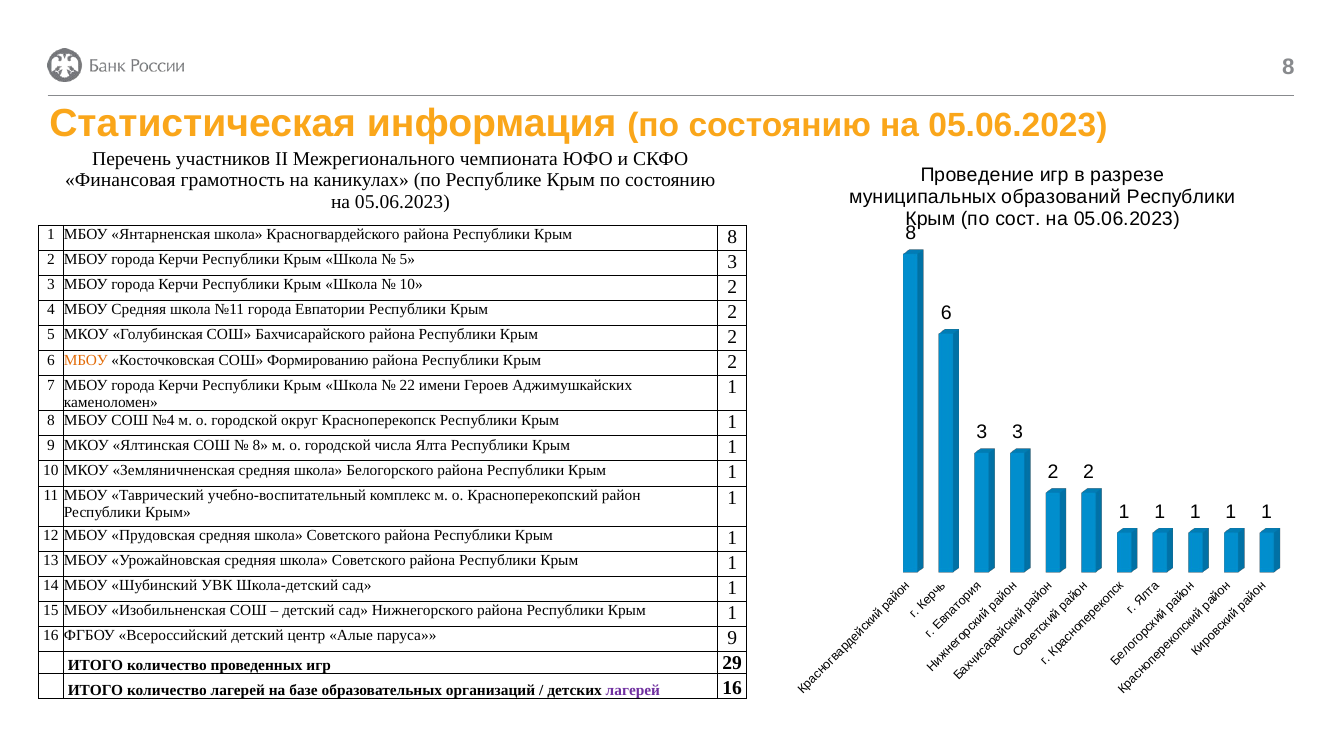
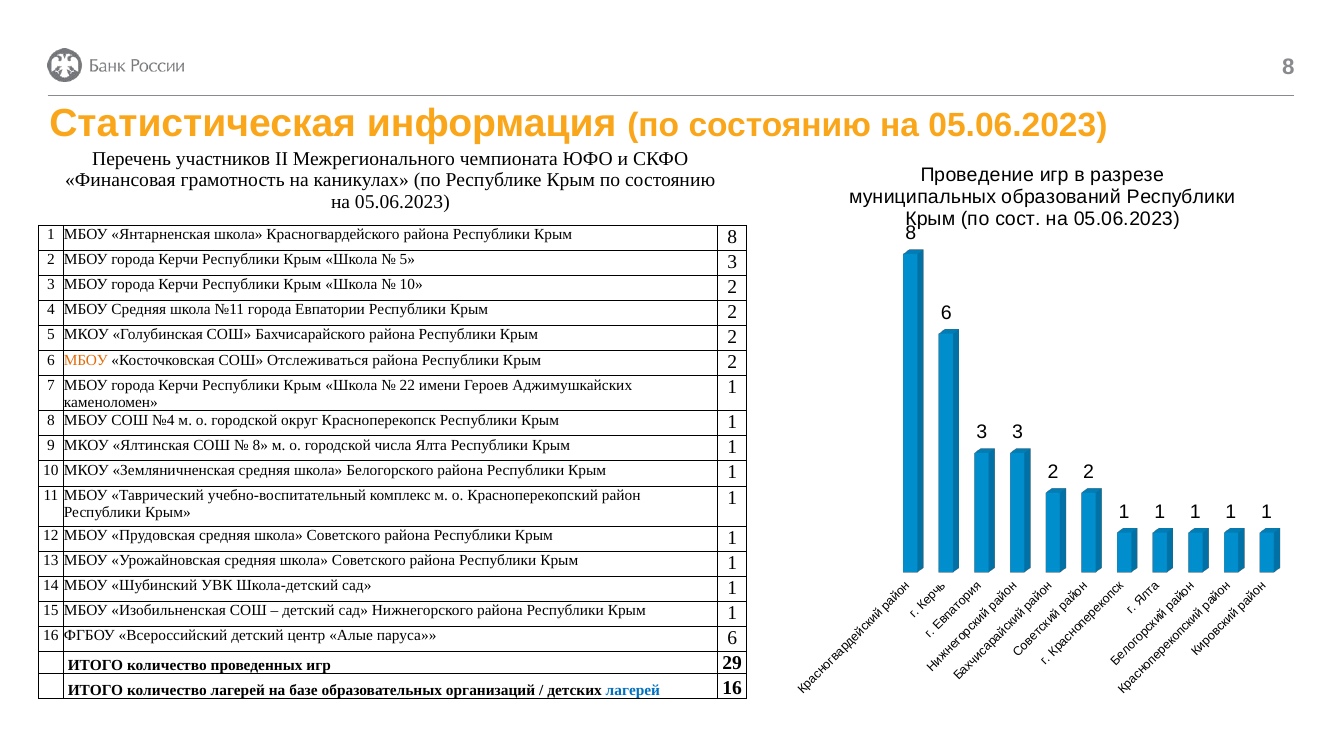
Формированию: Формированию -> Отслеживаться
паруса 9: 9 -> 6
лагерей at (633, 690) colour: purple -> blue
